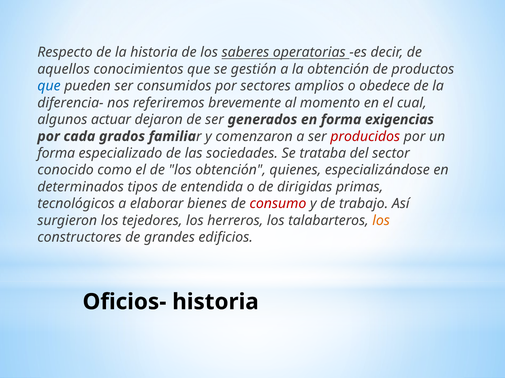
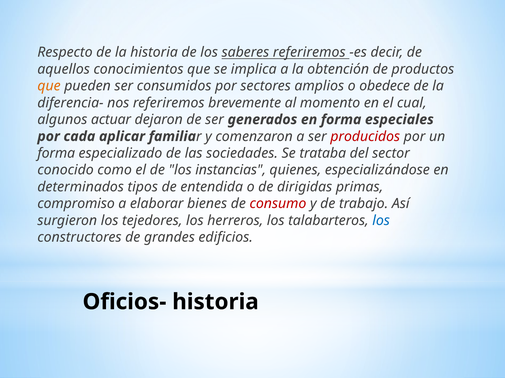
saberes operatorias: operatorias -> referiremos
gestión: gestión -> implica
que at (49, 86) colour: blue -> orange
exigencias: exigencias -> especiales
grados: grados -> aplicar
los obtención: obtención -> instancias
tecnológicos: tecnológicos -> compromiso
los at (381, 221) colour: orange -> blue
